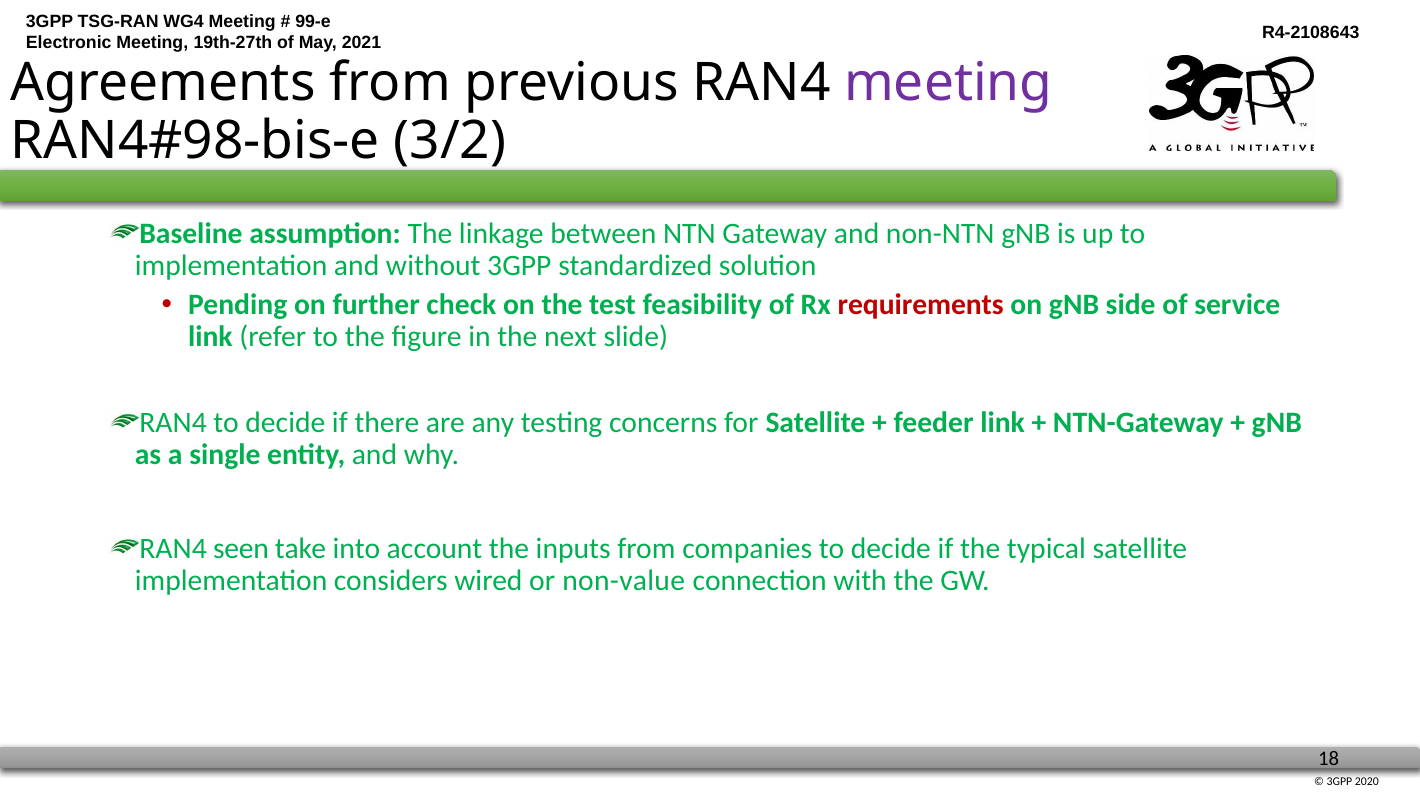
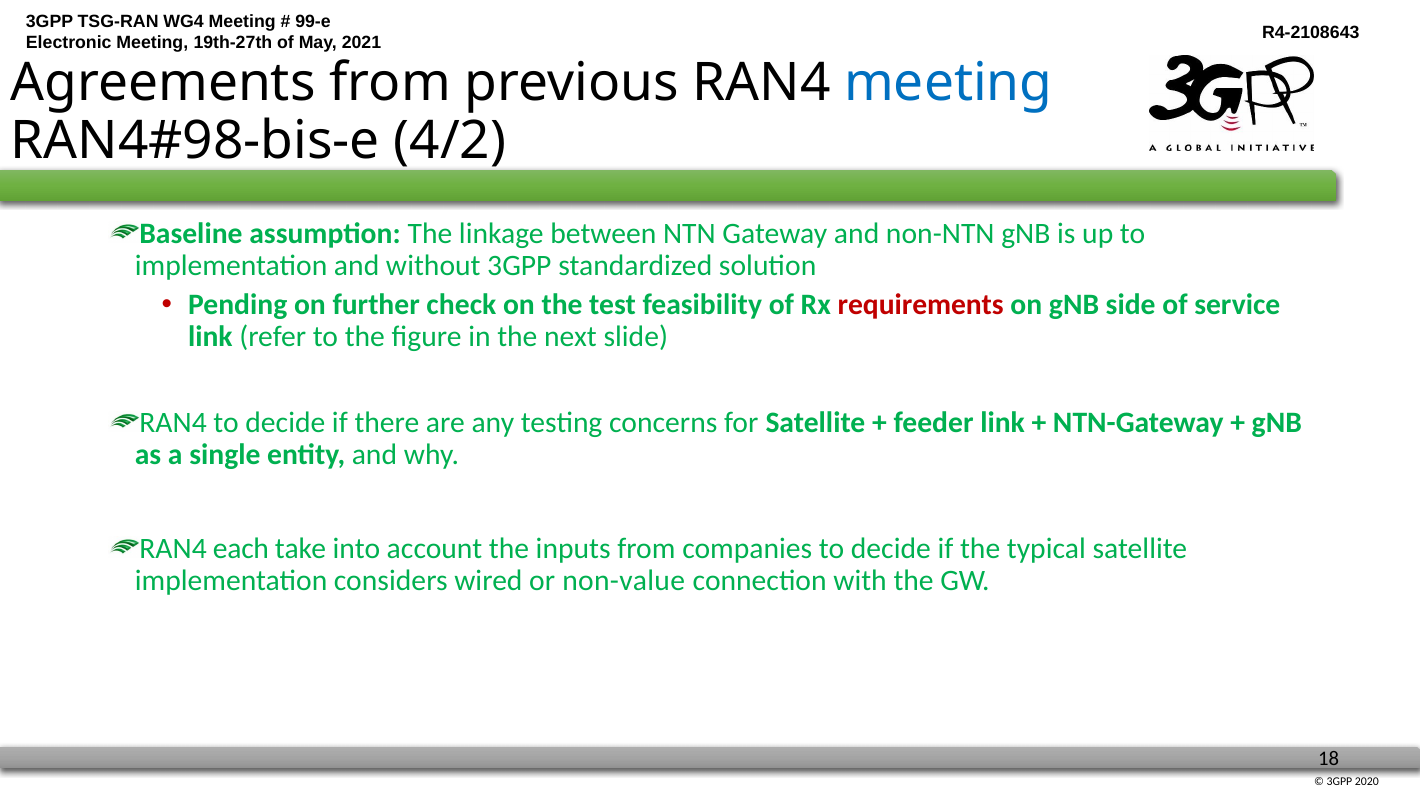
meeting at (948, 83) colour: purple -> blue
3/2: 3/2 -> 4/2
seen: seen -> each
